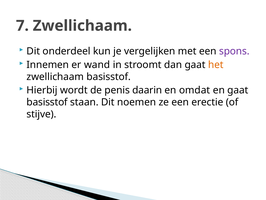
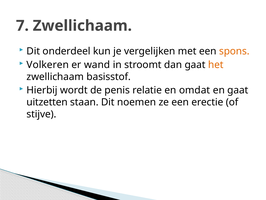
spons colour: purple -> orange
Innemen: Innemen -> Volkeren
daarin: daarin -> relatie
basisstof at (47, 102): basisstof -> uitzetten
